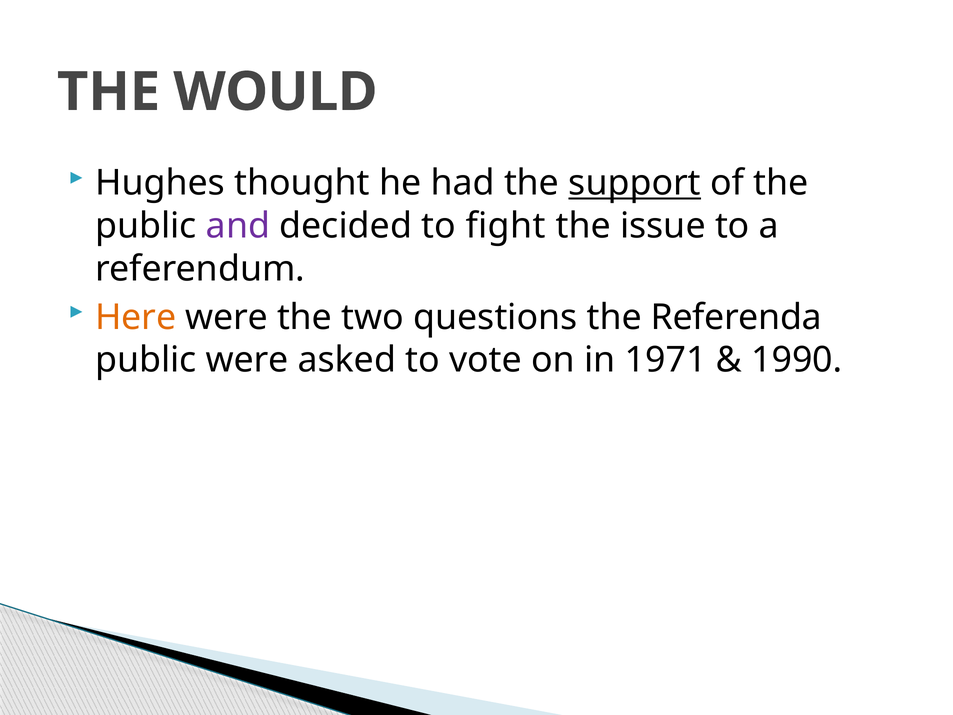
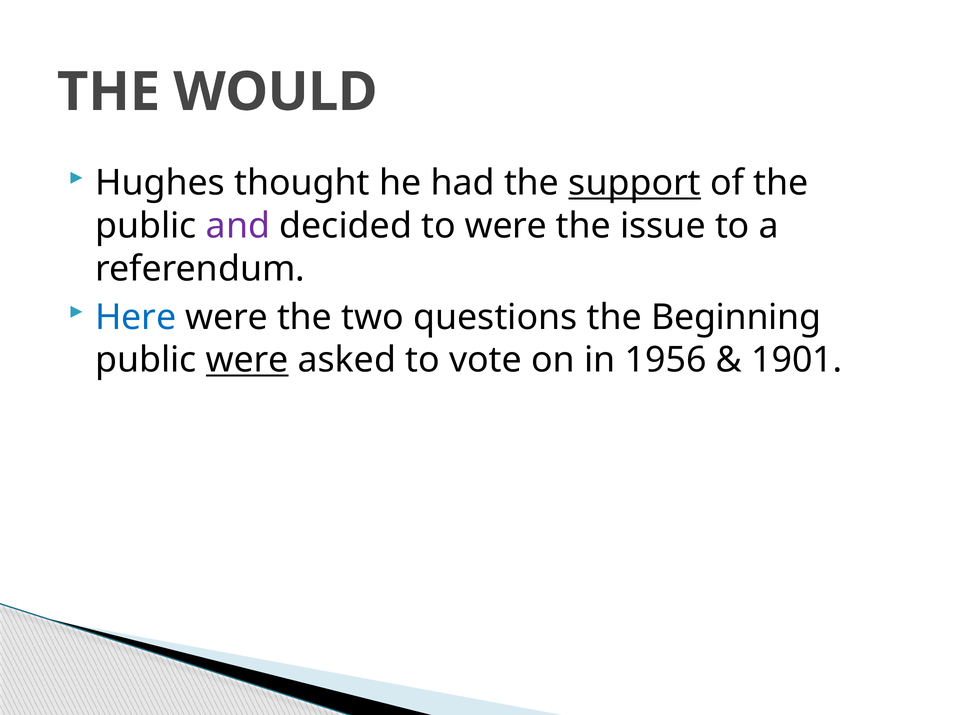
to fight: fight -> were
Here colour: orange -> blue
Referenda: Referenda -> Beginning
were at (247, 360) underline: none -> present
1971: 1971 -> 1956
1990: 1990 -> 1901
